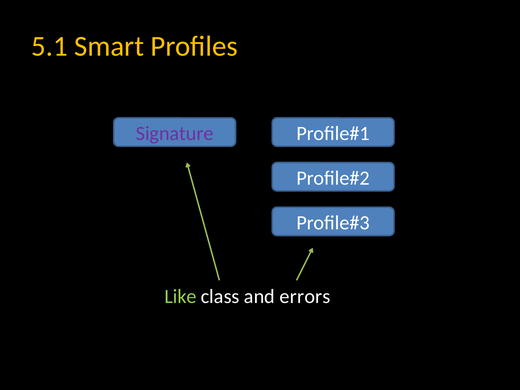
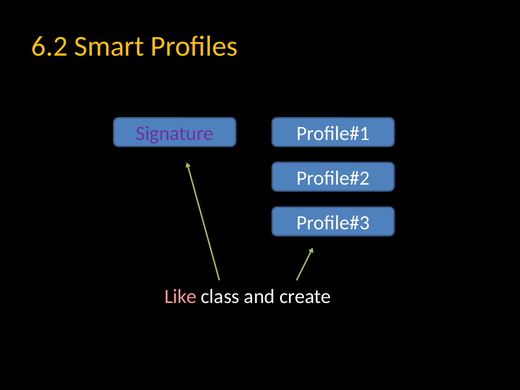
5.1: 5.1 -> 6.2
Like colour: light green -> pink
errors: errors -> create
